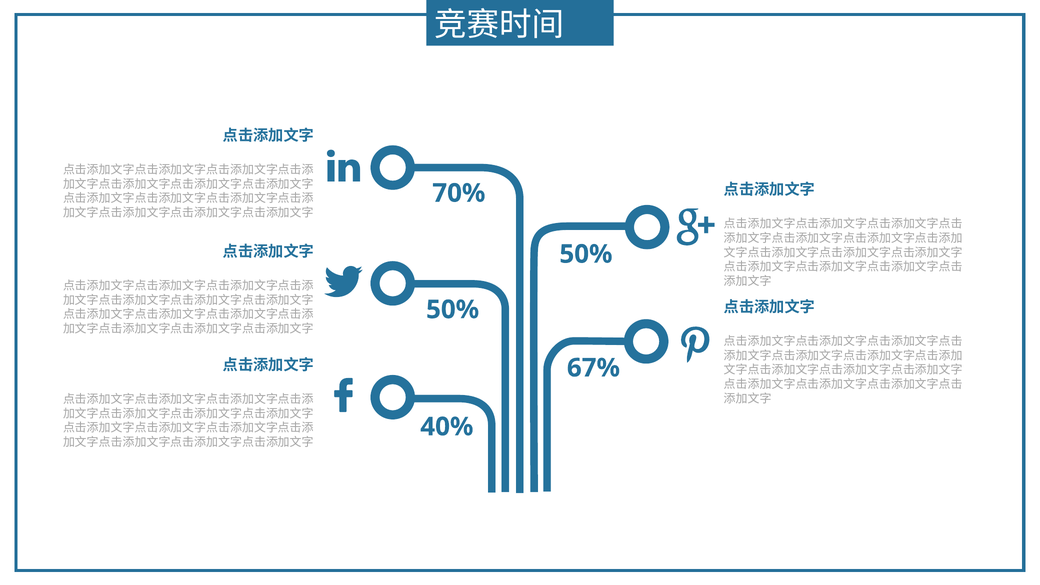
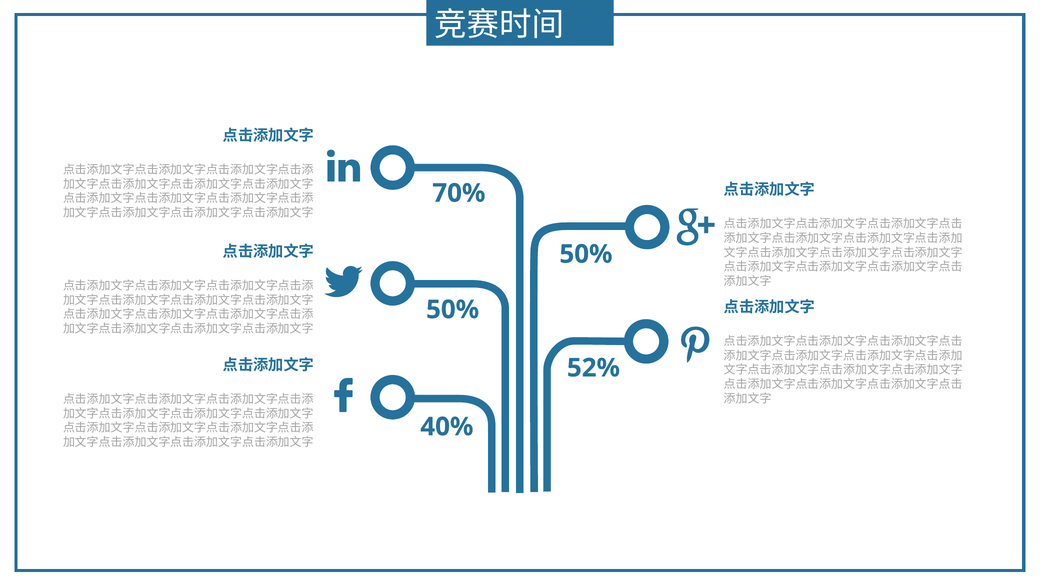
67%: 67% -> 52%
